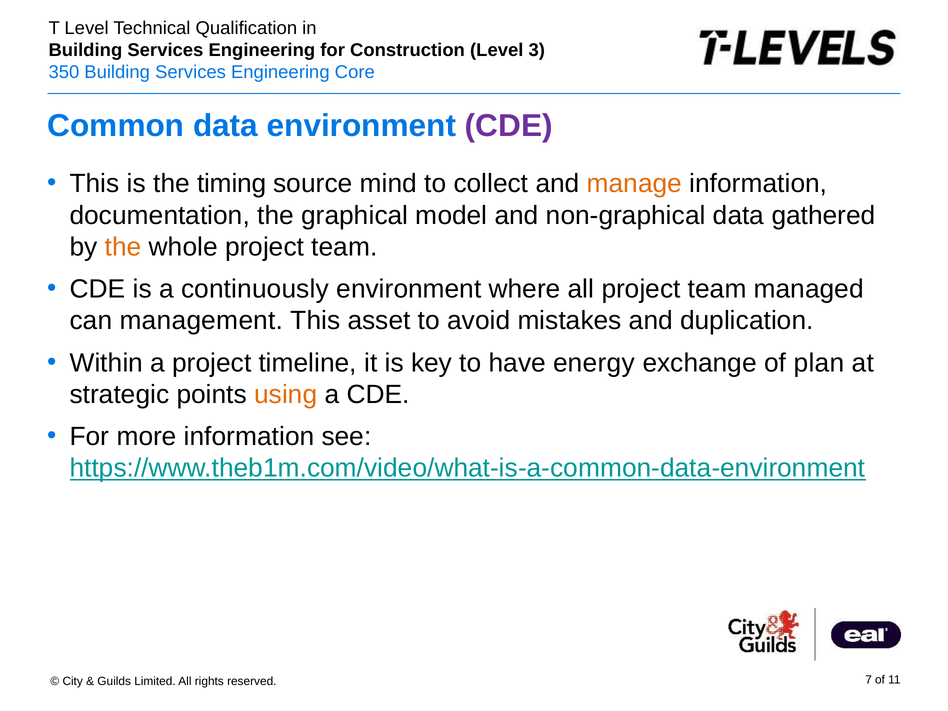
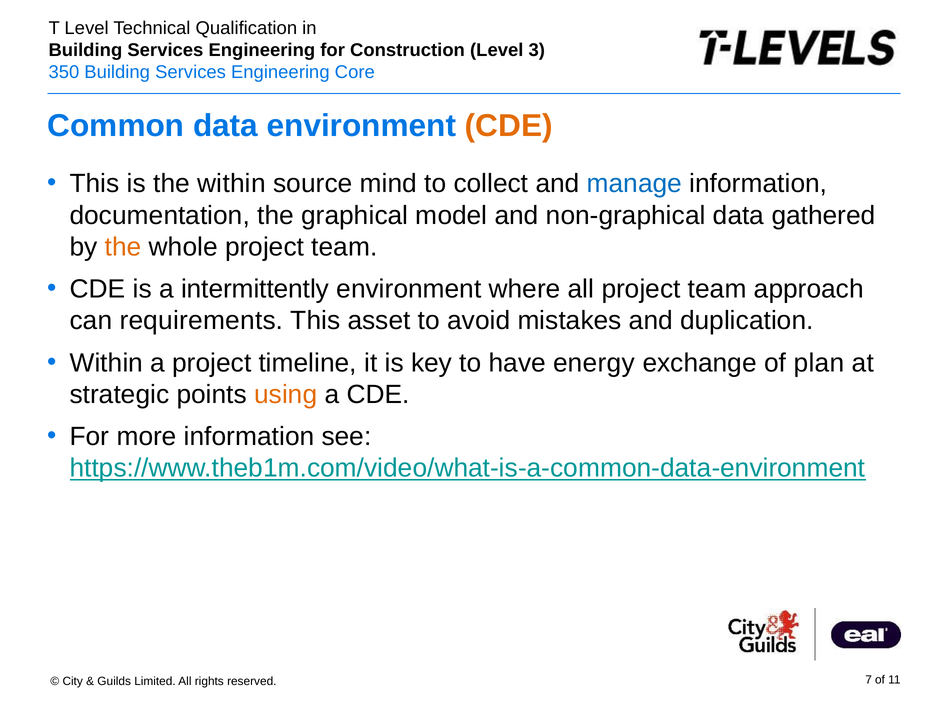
CDE at (509, 126) colour: purple -> orange
the timing: timing -> within
manage colour: orange -> blue
continuously: continuously -> intermittently
managed: managed -> approach
management: management -> requirements
